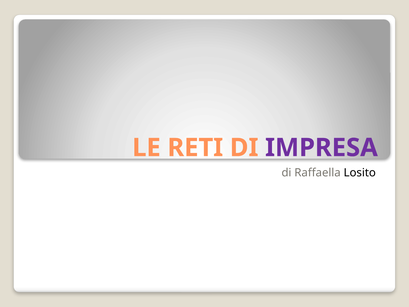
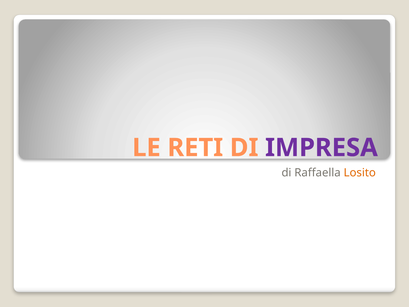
Losito colour: black -> orange
